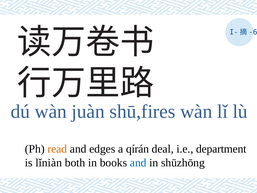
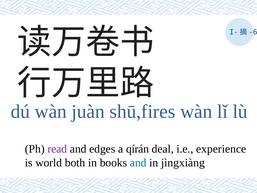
read colour: orange -> purple
department: department -> experience
lǐniàn: lǐniàn -> world
shūzhōng: shūzhōng -> jìngxiàng
